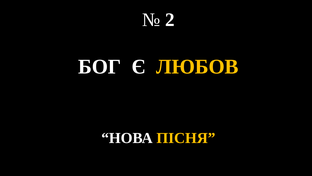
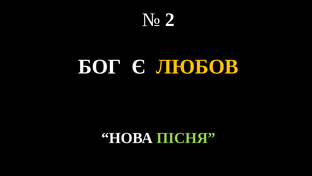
ПІСНЯ colour: yellow -> light green
